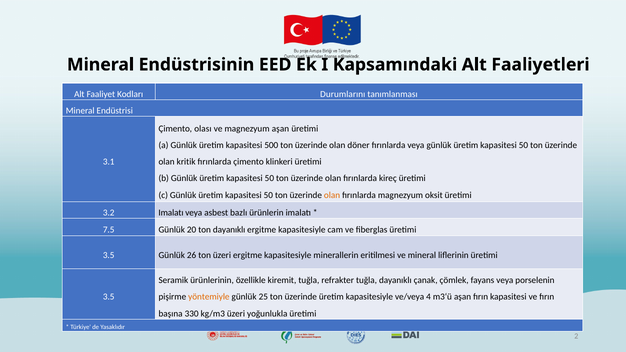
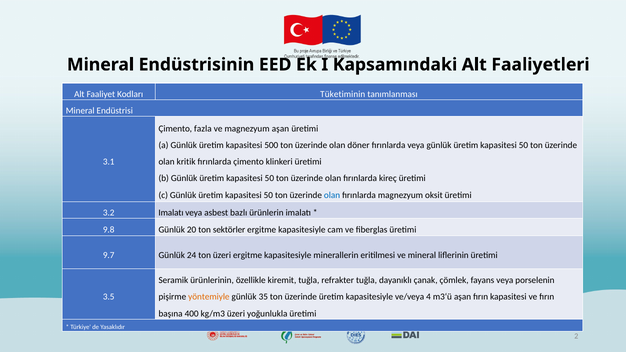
Durumlarını: Durumlarını -> Tüketiminin
olası: olası -> fazla
olan at (332, 195) colour: orange -> blue
7.5: 7.5 -> 9.8
ton dayanıklı: dayanıklı -> sektörler
3.5 at (109, 255): 3.5 -> 9.7
26: 26 -> 24
25: 25 -> 35
330: 330 -> 400
